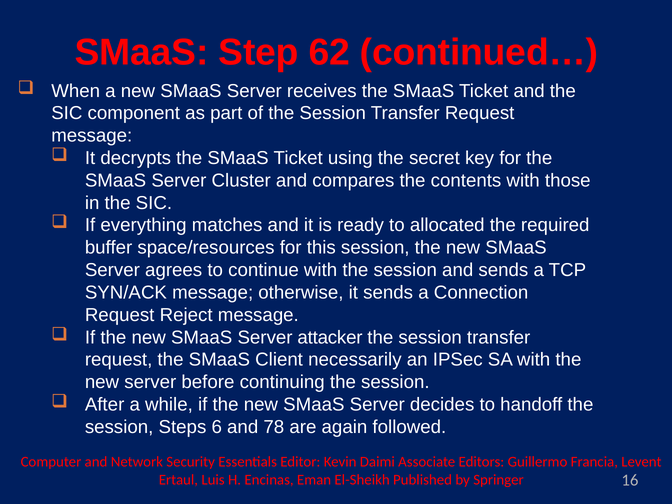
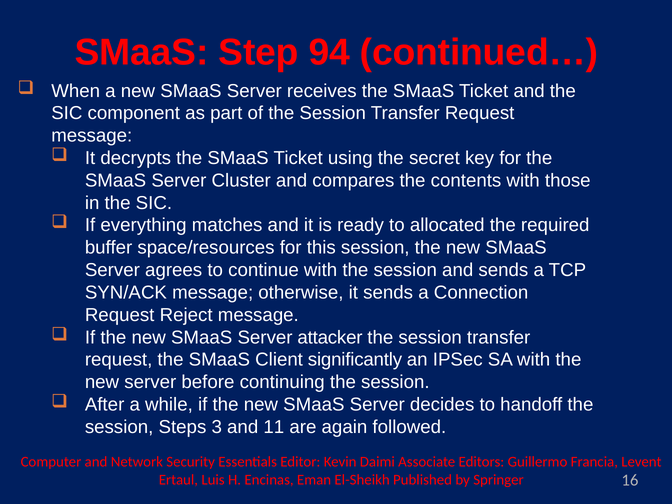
62: 62 -> 94
necessarily: necessarily -> significantly
6: 6 -> 3
78: 78 -> 11
